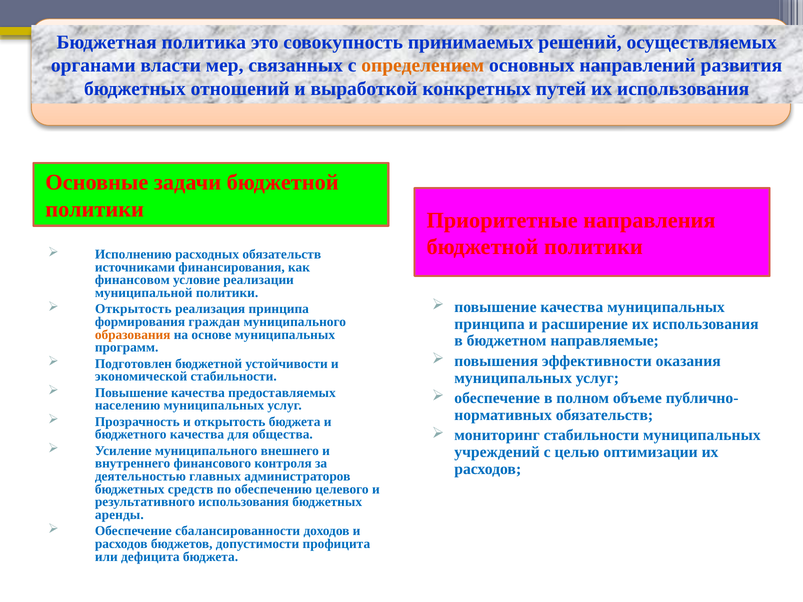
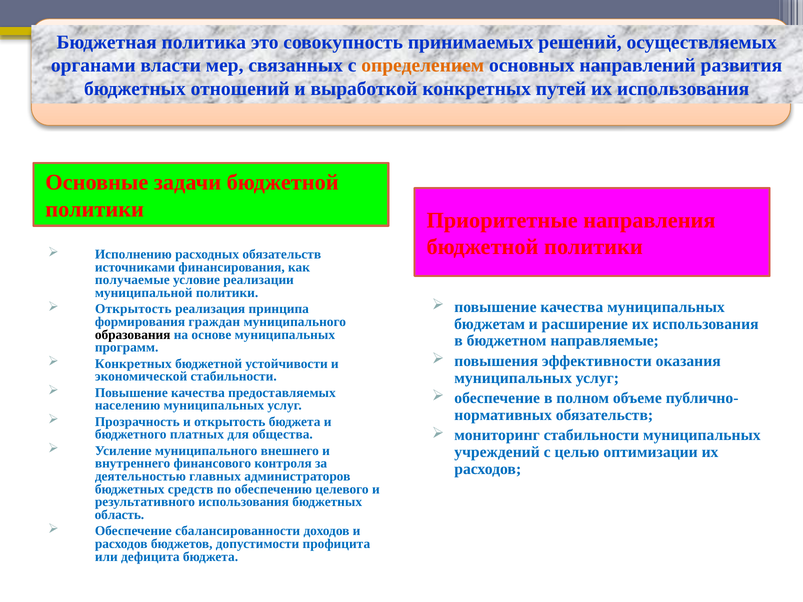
финансовом: финансовом -> получаемые
принципа at (490, 324): принципа -> бюджетам
образования colour: orange -> black
Подготовлен at (133, 364): Подготовлен -> Конкретных
бюджетного качества: качества -> платных
аренды: аренды -> область
